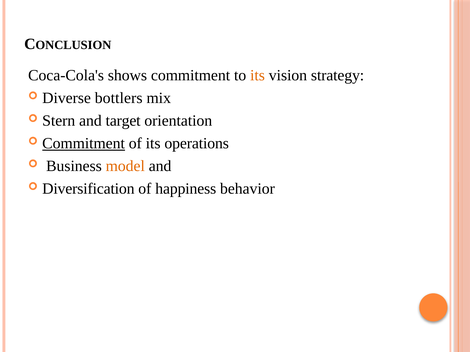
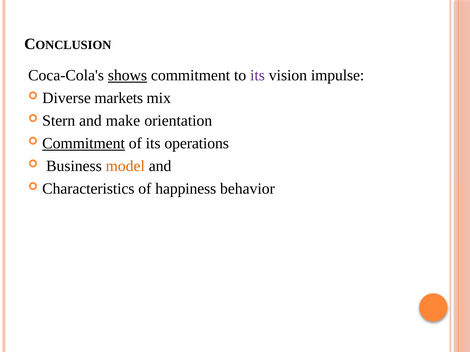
shows underline: none -> present
its at (257, 75) colour: orange -> purple
strategy: strategy -> impulse
bottlers: bottlers -> markets
target: target -> make
Diversification: Diversification -> Characteristics
